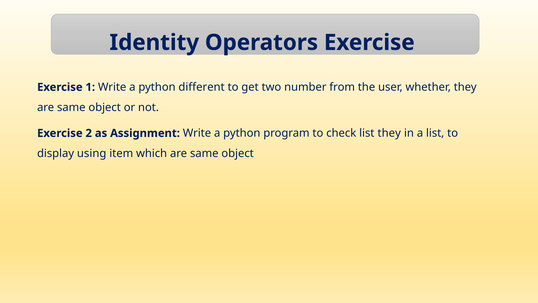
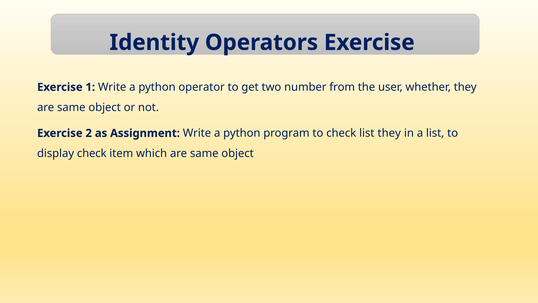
different: different -> operator
display using: using -> check
